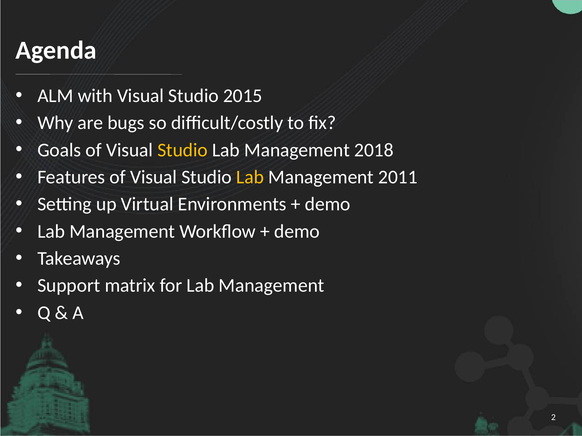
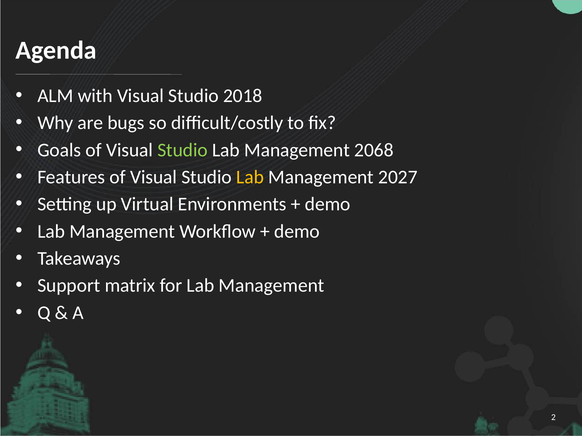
2015: 2015 -> 2018
Studio at (183, 150) colour: yellow -> light green
2018: 2018 -> 2068
2011: 2011 -> 2027
